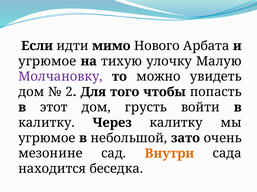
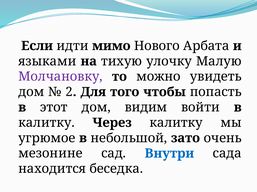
угрюмое at (47, 61): угрюмое -> языками
грусть: грусть -> видим
Внутри colour: orange -> blue
